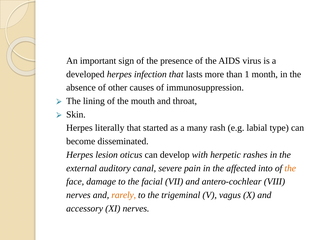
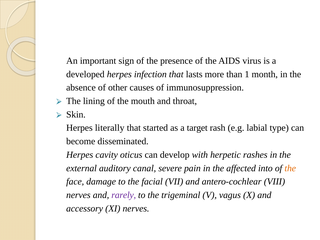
many: many -> target
lesion: lesion -> cavity
rarely colour: orange -> purple
